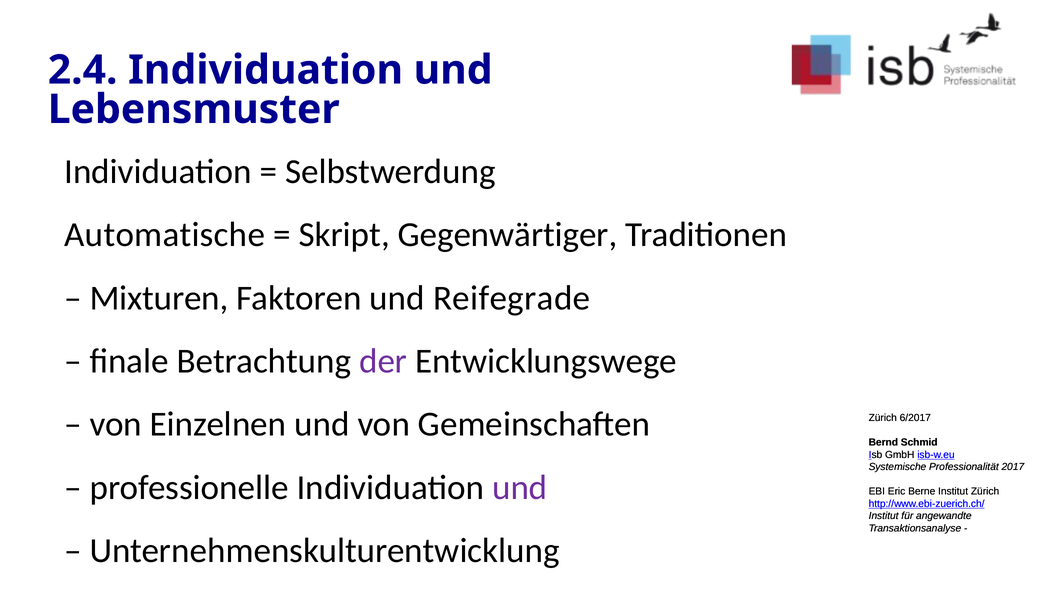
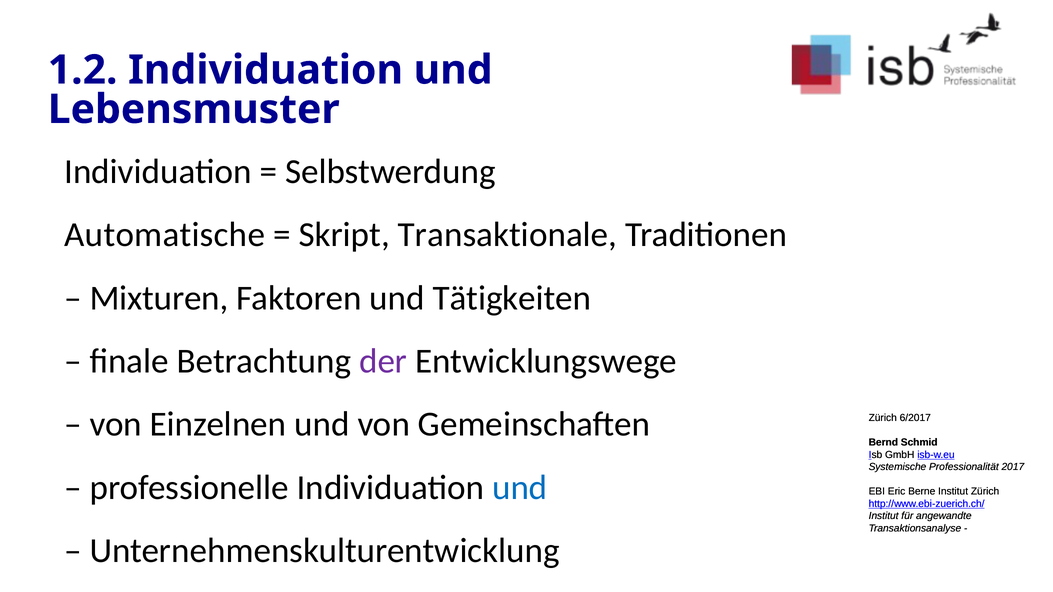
2.4: 2.4 -> 1.2
Gegenwärtiger: Gegenwärtiger -> Transaktionale
Reifegrade: Reifegrade -> Tätigkeiten
und at (520, 488) colour: purple -> blue
